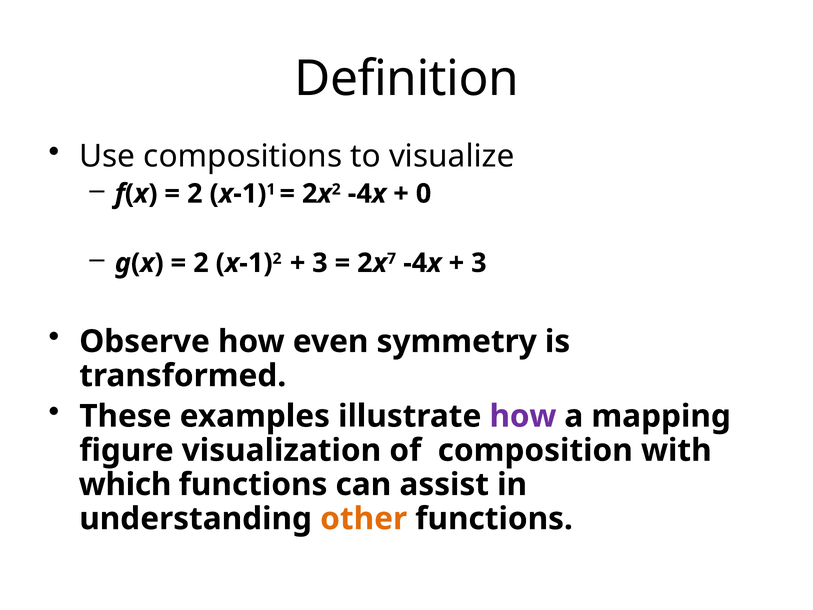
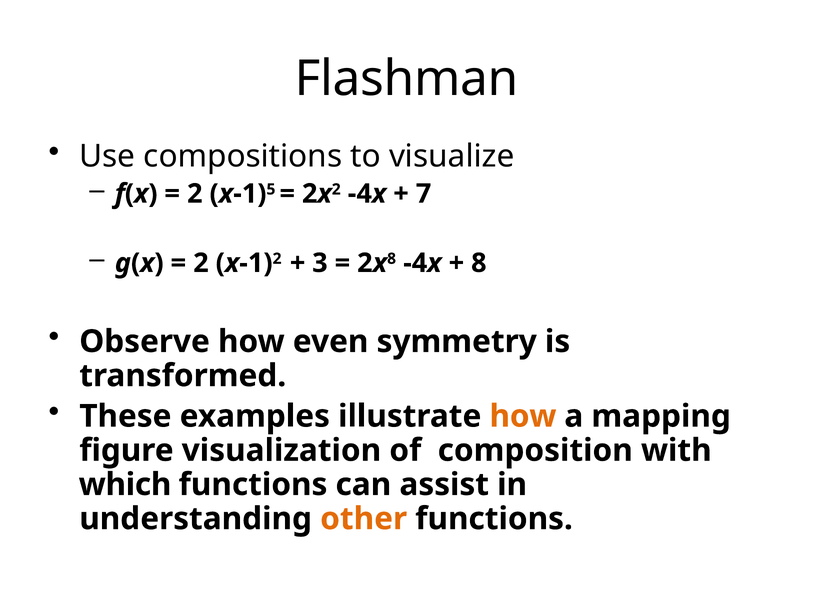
Definition: Definition -> Flashman
1: 1 -> 5
0: 0 -> 7
7 at (392, 259): 7 -> 8
3 at (479, 263): 3 -> 8
how at (523, 416) colour: purple -> orange
